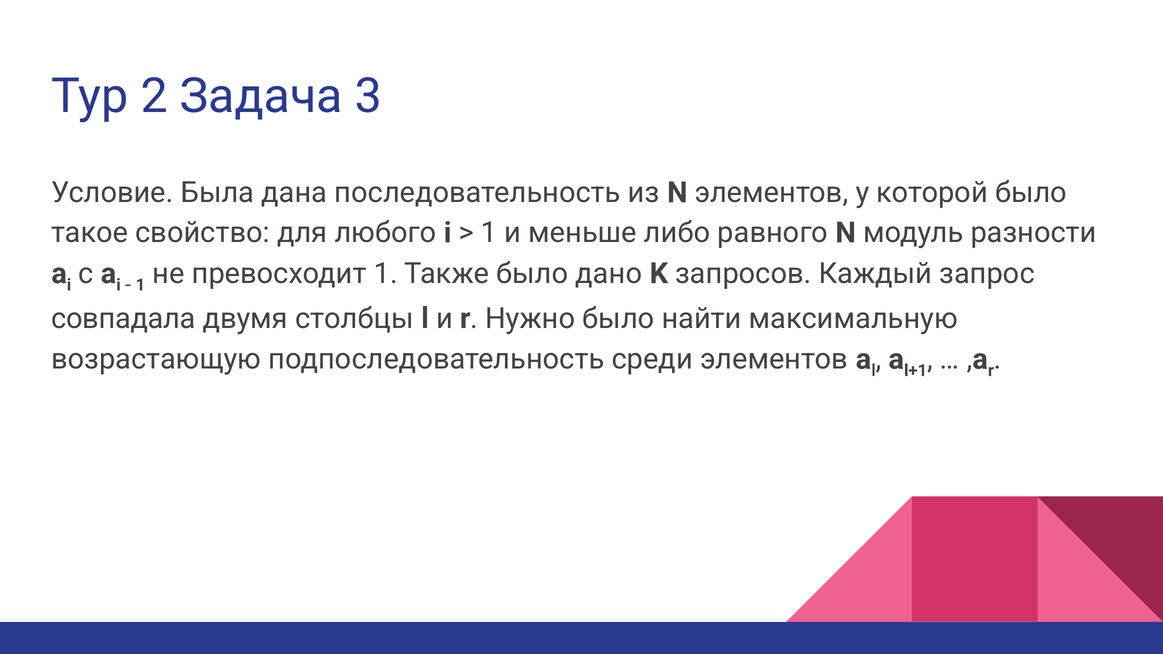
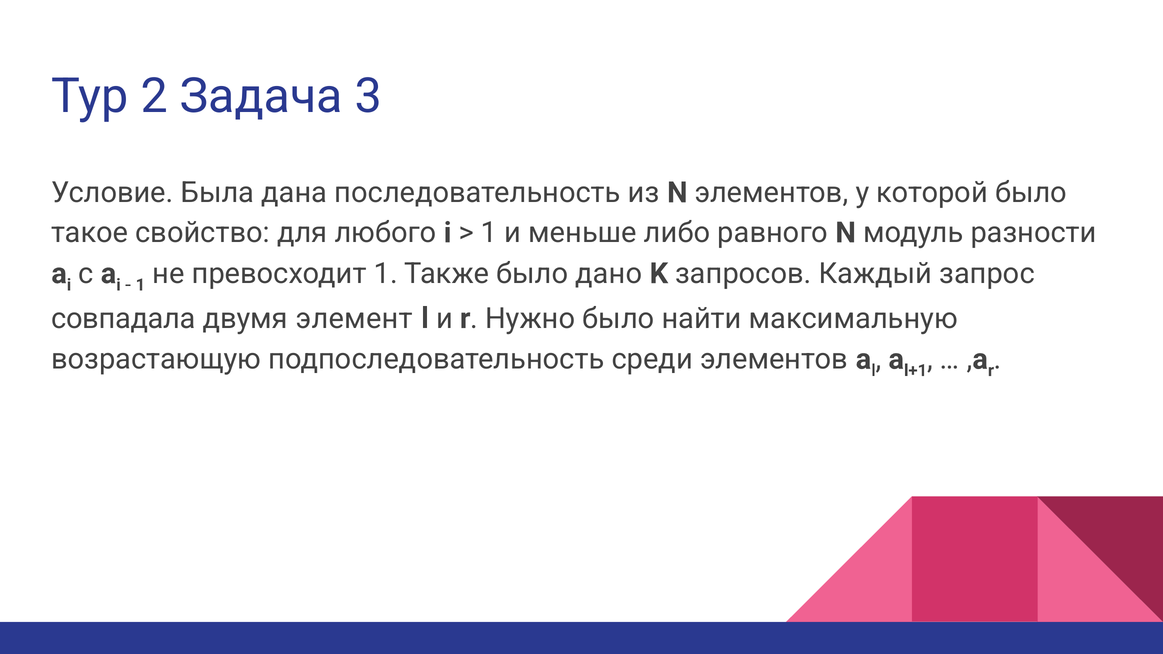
столбцы: столбцы -> элемент
